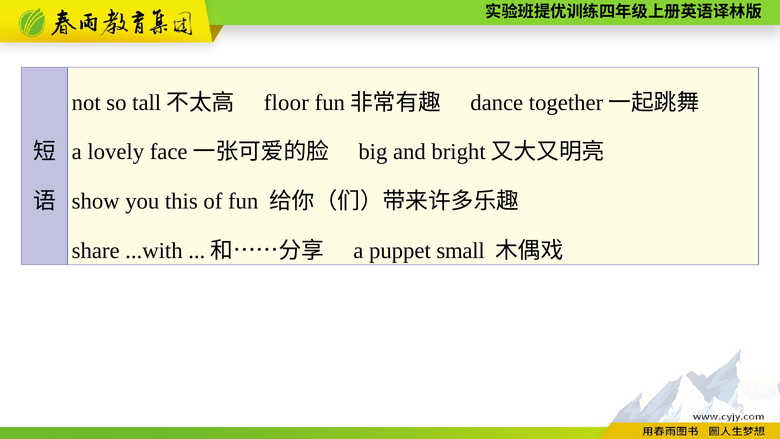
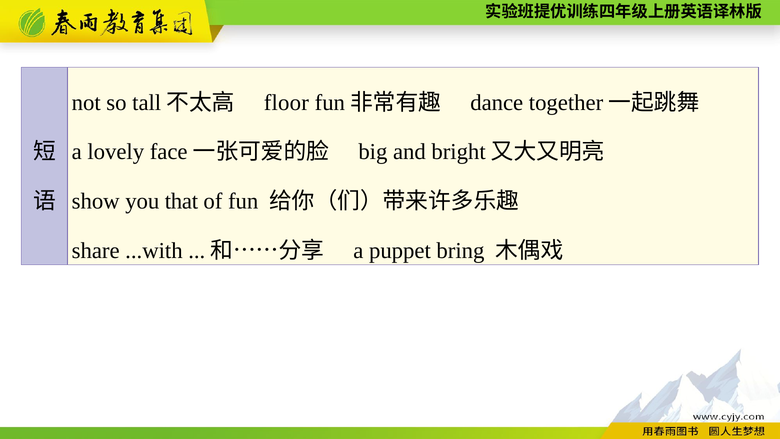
this: this -> that
small: small -> bring
